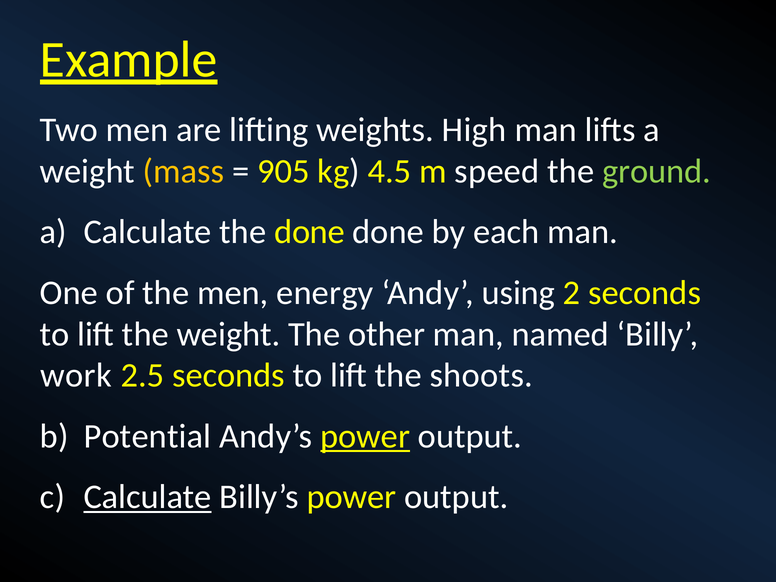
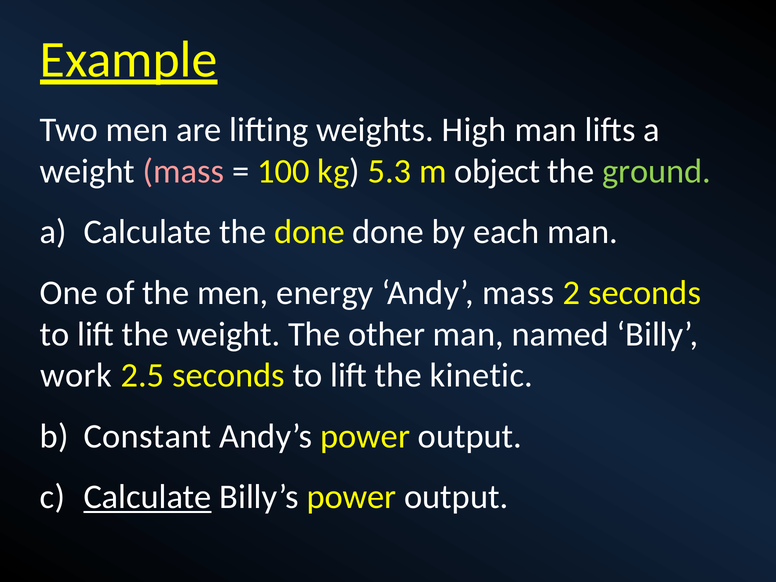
mass at (184, 171) colour: yellow -> pink
905: 905 -> 100
4.5: 4.5 -> 5.3
speed: speed -> object
Andy using: using -> mass
shoots: shoots -> kinetic
Potential: Potential -> Constant
power at (365, 436) underline: present -> none
